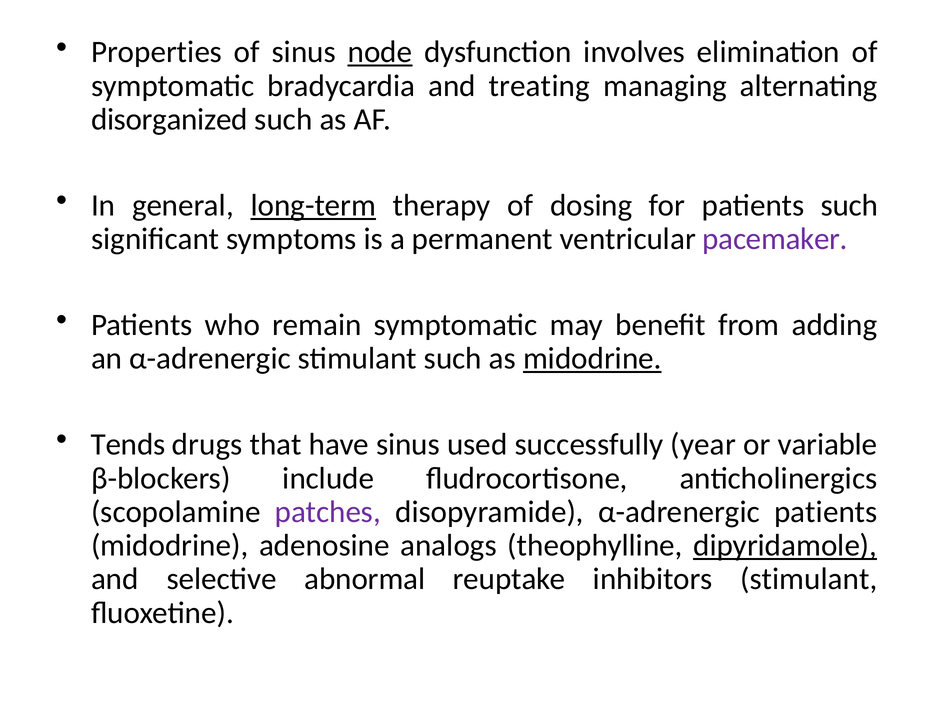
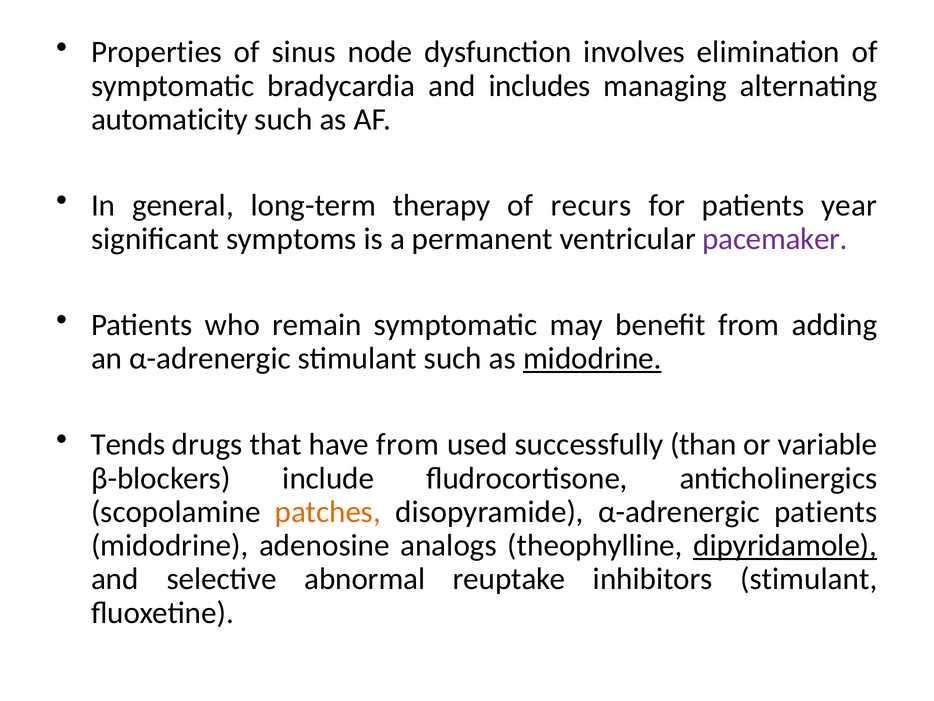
node underline: present -> none
treating: treating -> includes
disorganized: disorganized -> automaticity
long-term underline: present -> none
dosing: dosing -> recurs
patients such: such -> year
have sinus: sinus -> from
year: year -> than
patches colour: purple -> orange
